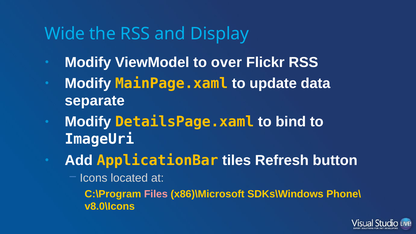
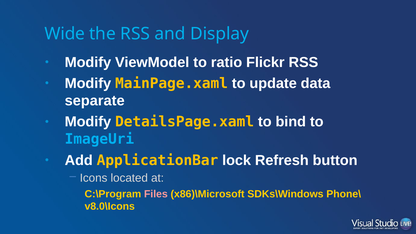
over: over -> ratio
ImageUri colour: white -> light blue
tiles: tiles -> lock
